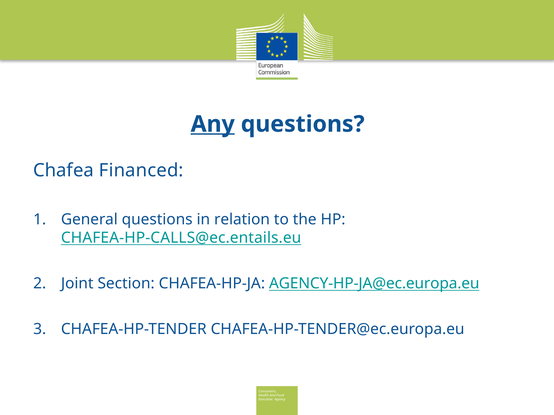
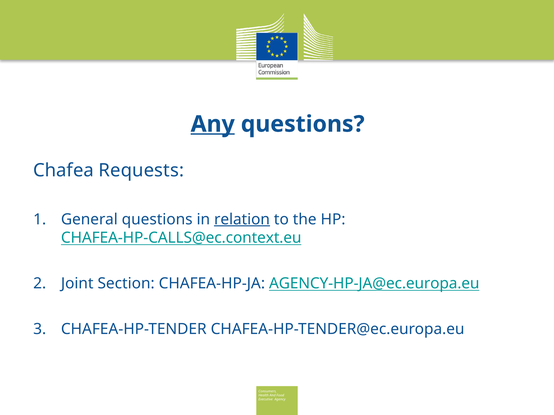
Financed: Financed -> Requests
relation underline: none -> present
CHAFEA-HP-CALLS@ec.entails.eu: CHAFEA-HP-CALLS@ec.entails.eu -> CHAFEA-HP-CALLS@ec.context.eu
